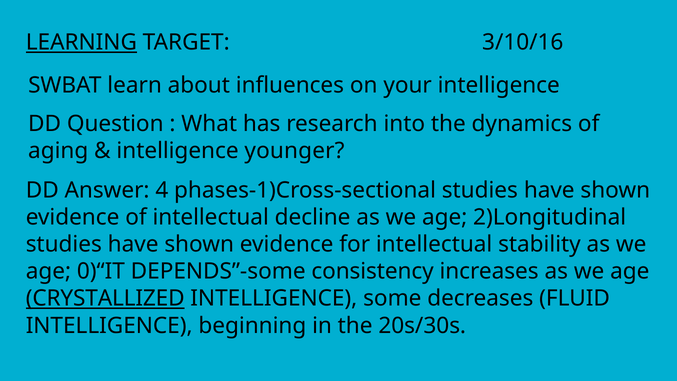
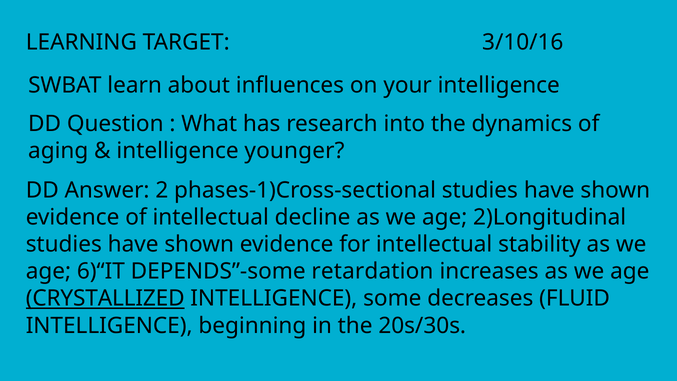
LEARNING underline: present -> none
4: 4 -> 2
0)“IT: 0)“IT -> 6)“IT
consistency: consistency -> retardation
